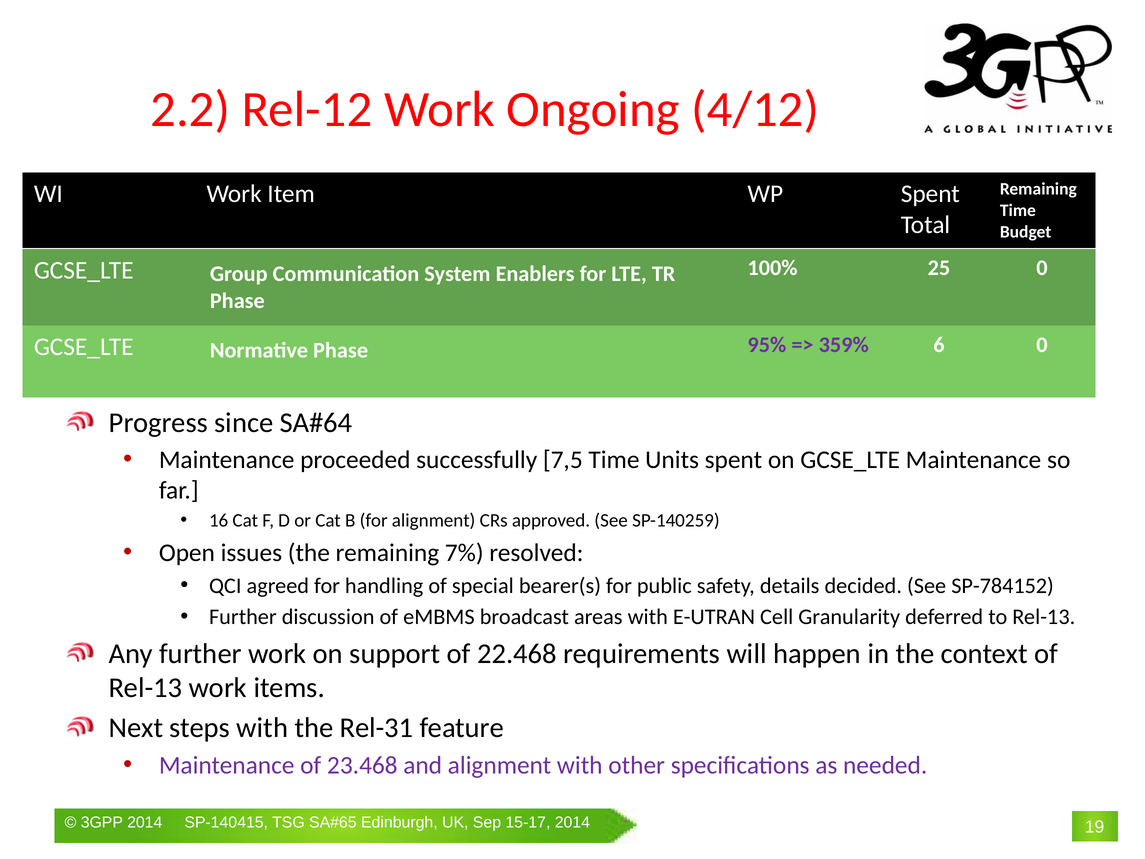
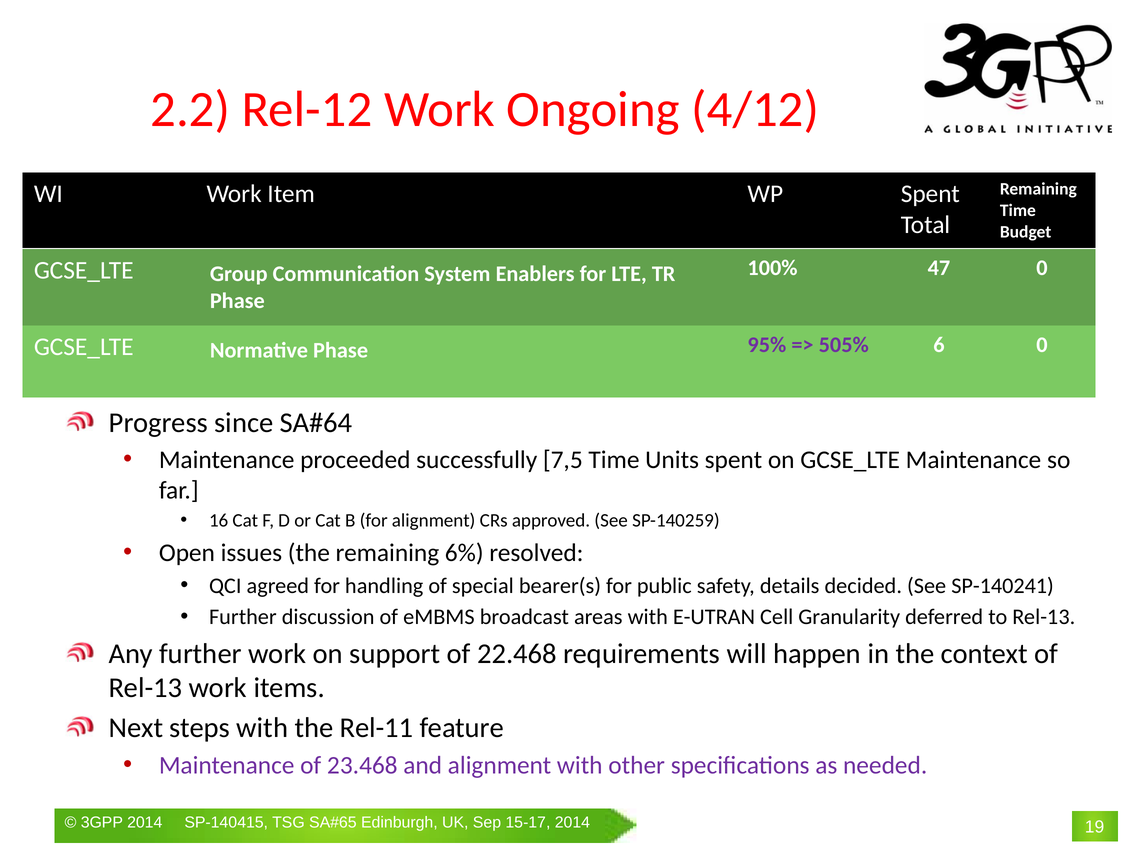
25: 25 -> 47
359%: 359% -> 505%
7%: 7% -> 6%
SP-784152: SP-784152 -> SP-140241
Rel-31: Rel-31 -> Rel-11
